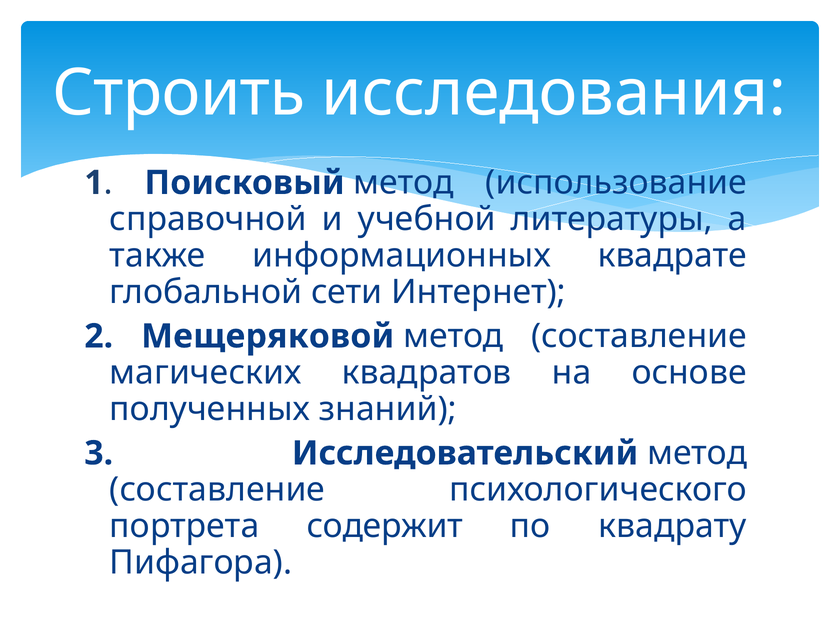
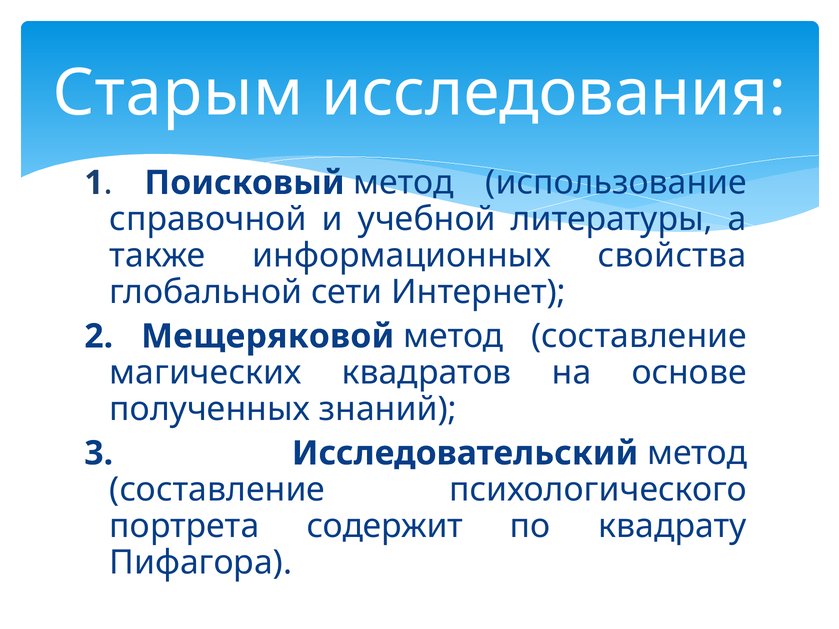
Строить: Строить -> Старым
квадрате: квадрате -> свойства
